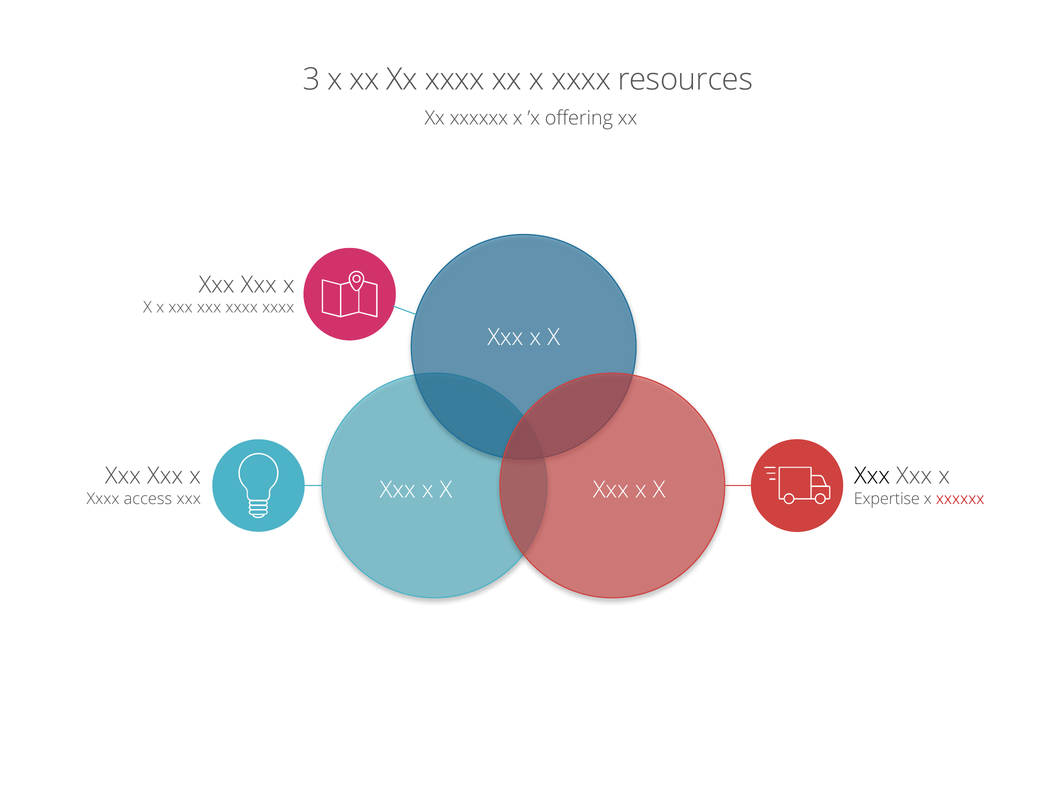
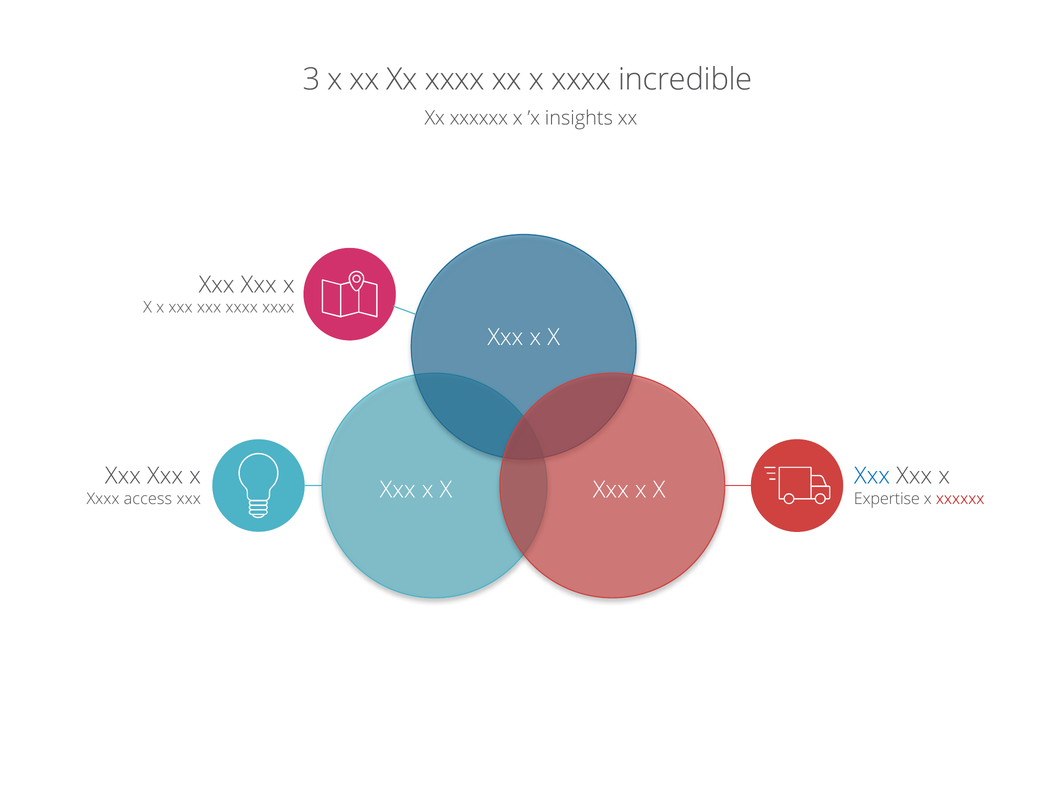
resources: resources -> incredible
offering: offering -> insights
Xxx at (872, 476) colour: black -> blue
